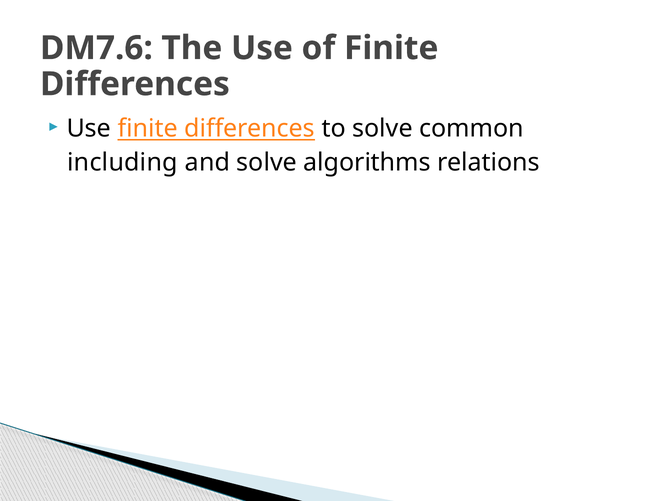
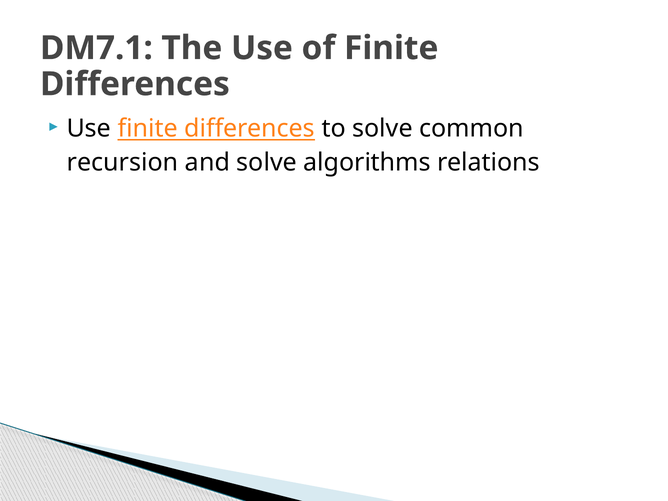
DM7.6: DM7.6 -> DM7.1
including: including -> recursion
